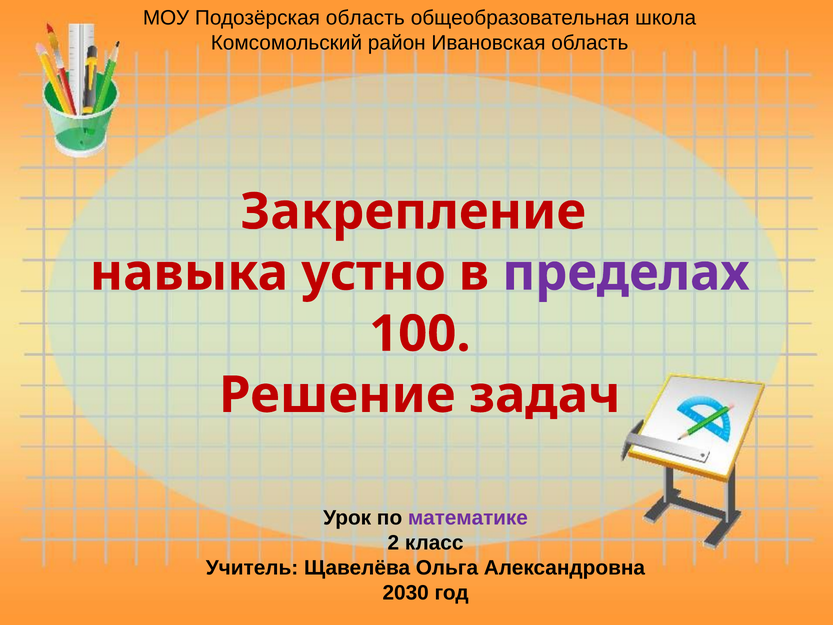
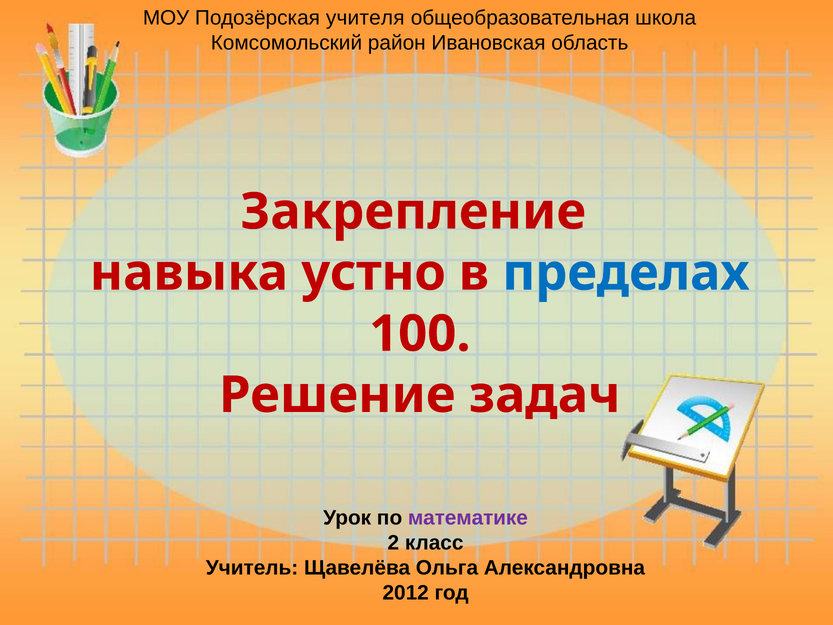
Подозёрская область: область -> учителя
пределах colour: purple -> blue
2030: 2030 -> 2012
